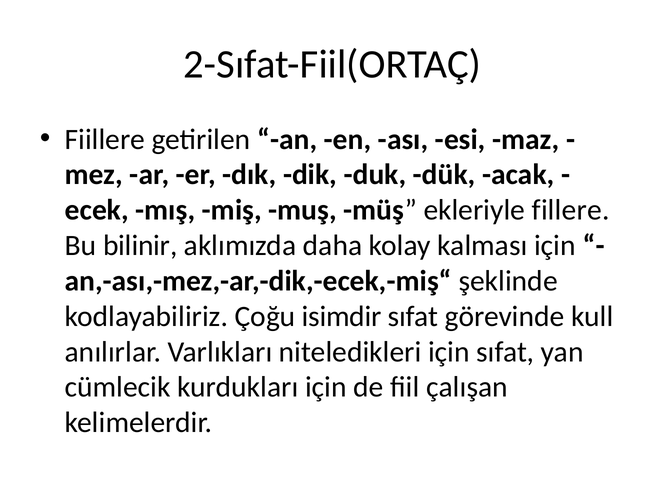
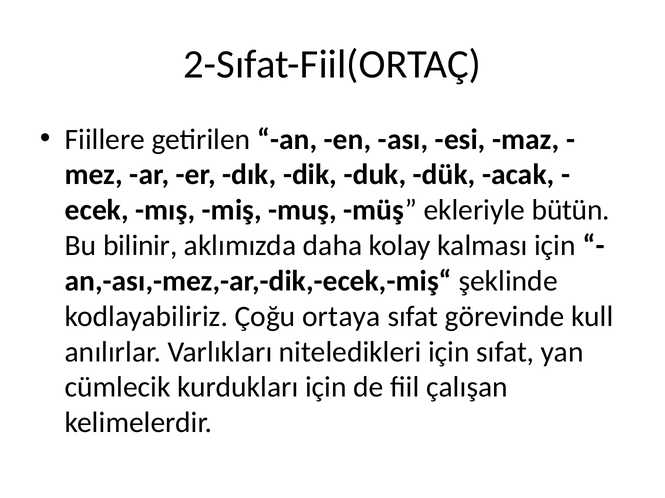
fillere: fillere -> bütün
isimdir: isimdir -> ortaya
